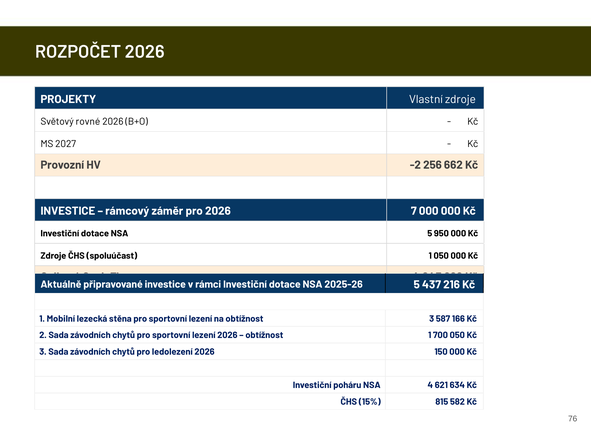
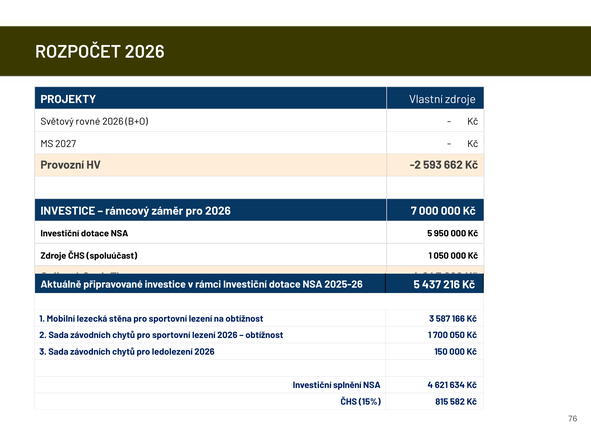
256: 256 -> 593
poháru: poháru -> splnění
